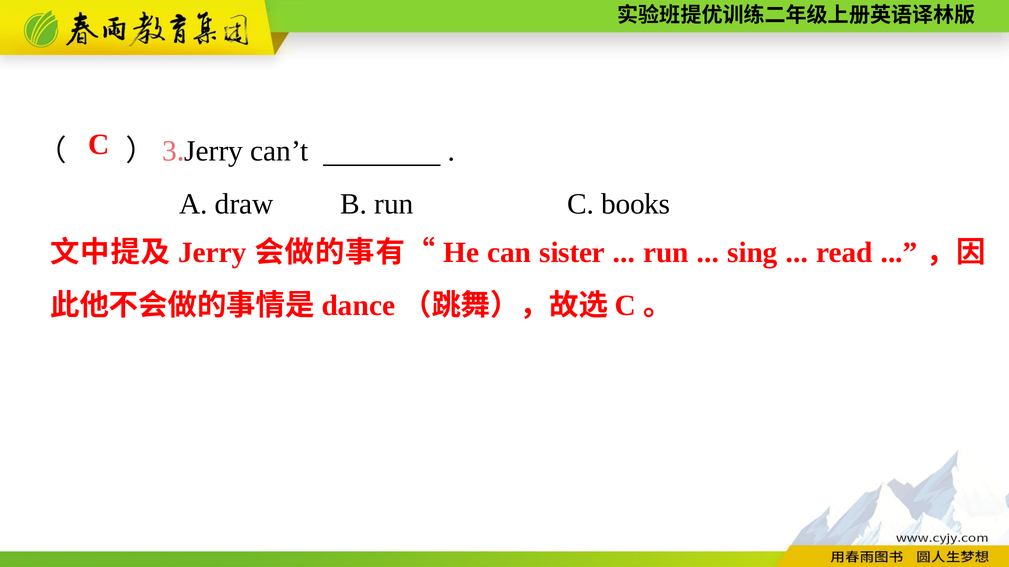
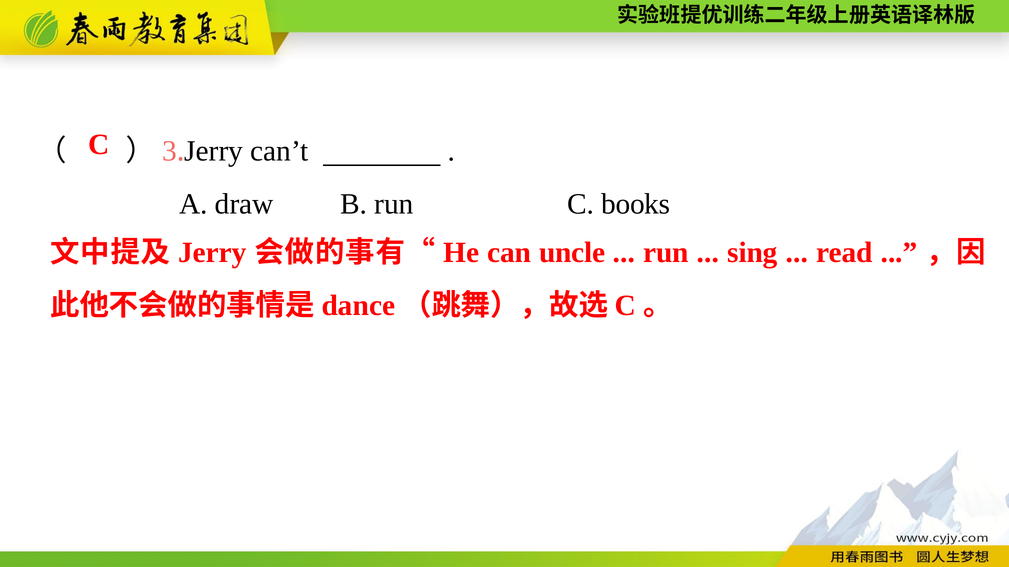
sister: sister -> uncle
